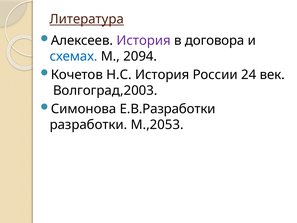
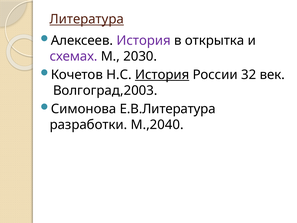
договора: договора -> открытка
схемах colour: blue -> purple
2094: 2094 -> 2030
История at (162, 75) underline: none -> present
24: 24 -> 32
Е.В.Разработки: Е.В.Разработки -> Е.В.Литература
М.,2053: М.,2053 -> М.,2040
